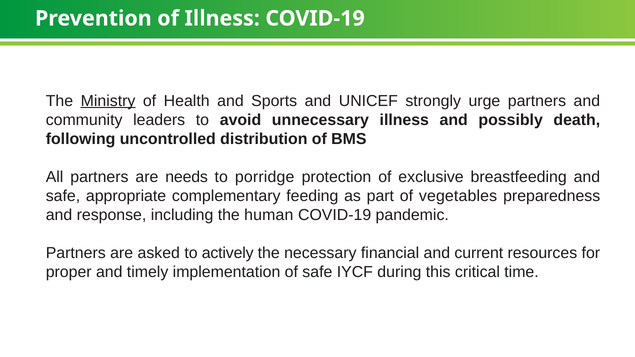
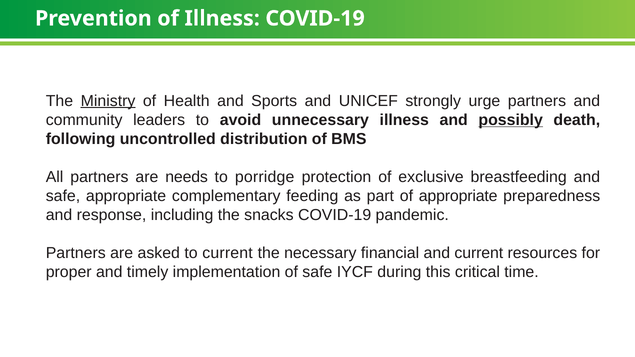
possibly underline: none -> present
of vegetables: vegetables -> appropriate
human: human -> snacks
to actively: actively -> current
